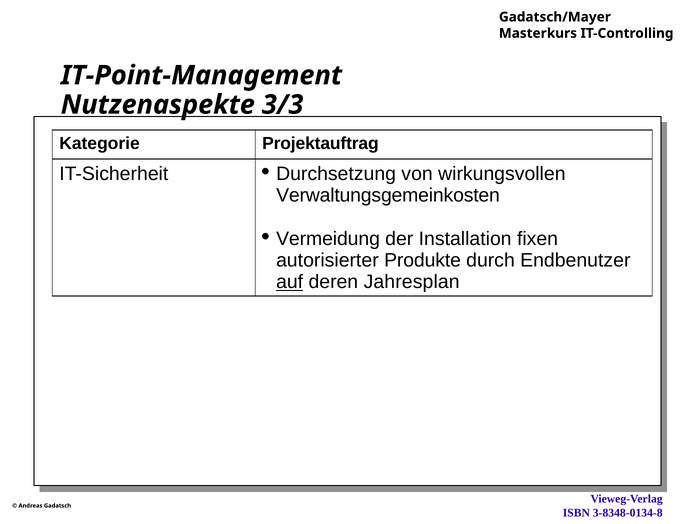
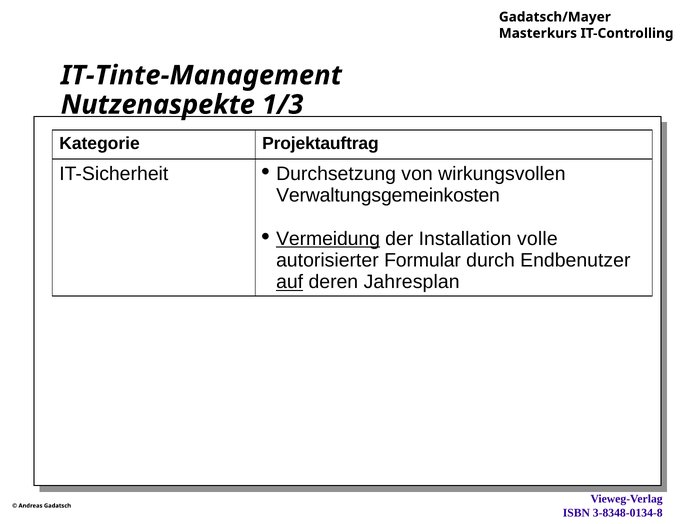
IT-Point-Management: IT-Point-Management -> IT-Tinte-Management
3/3: 3/3 -> 1/3
Vermeidung underline: none -> present
fixen: fixen -> volle
Produkte: Produkte -> Formular
